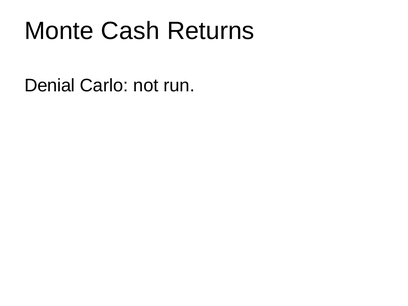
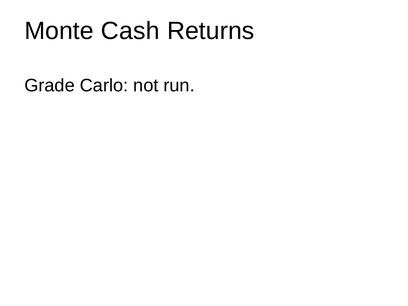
Denial: Denial -> Grade
